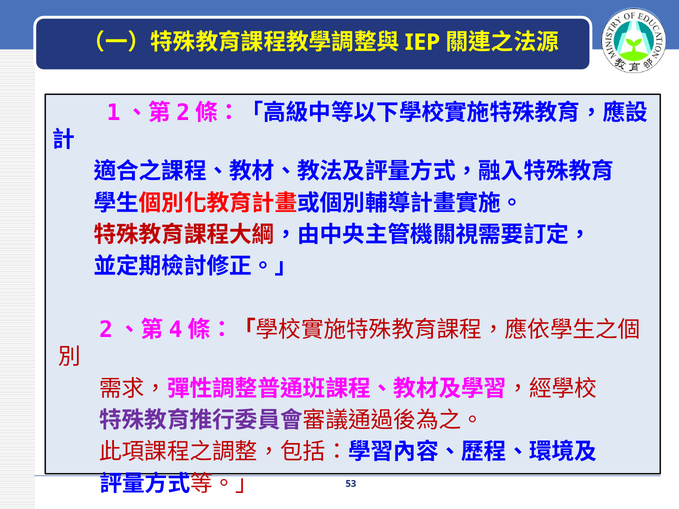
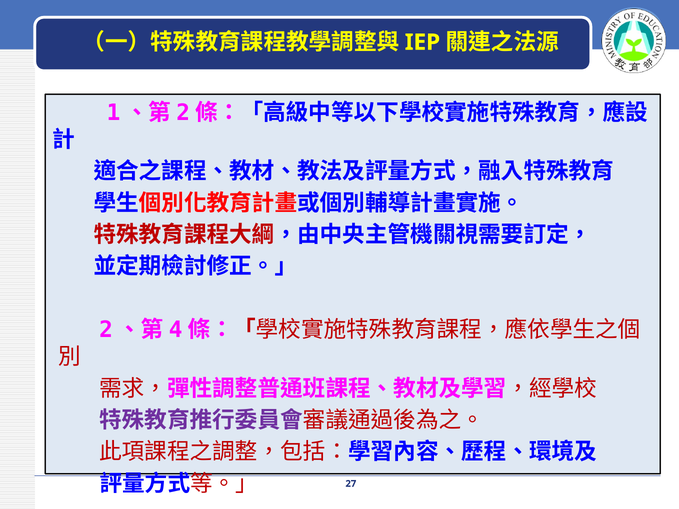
53: 53 -> 27
